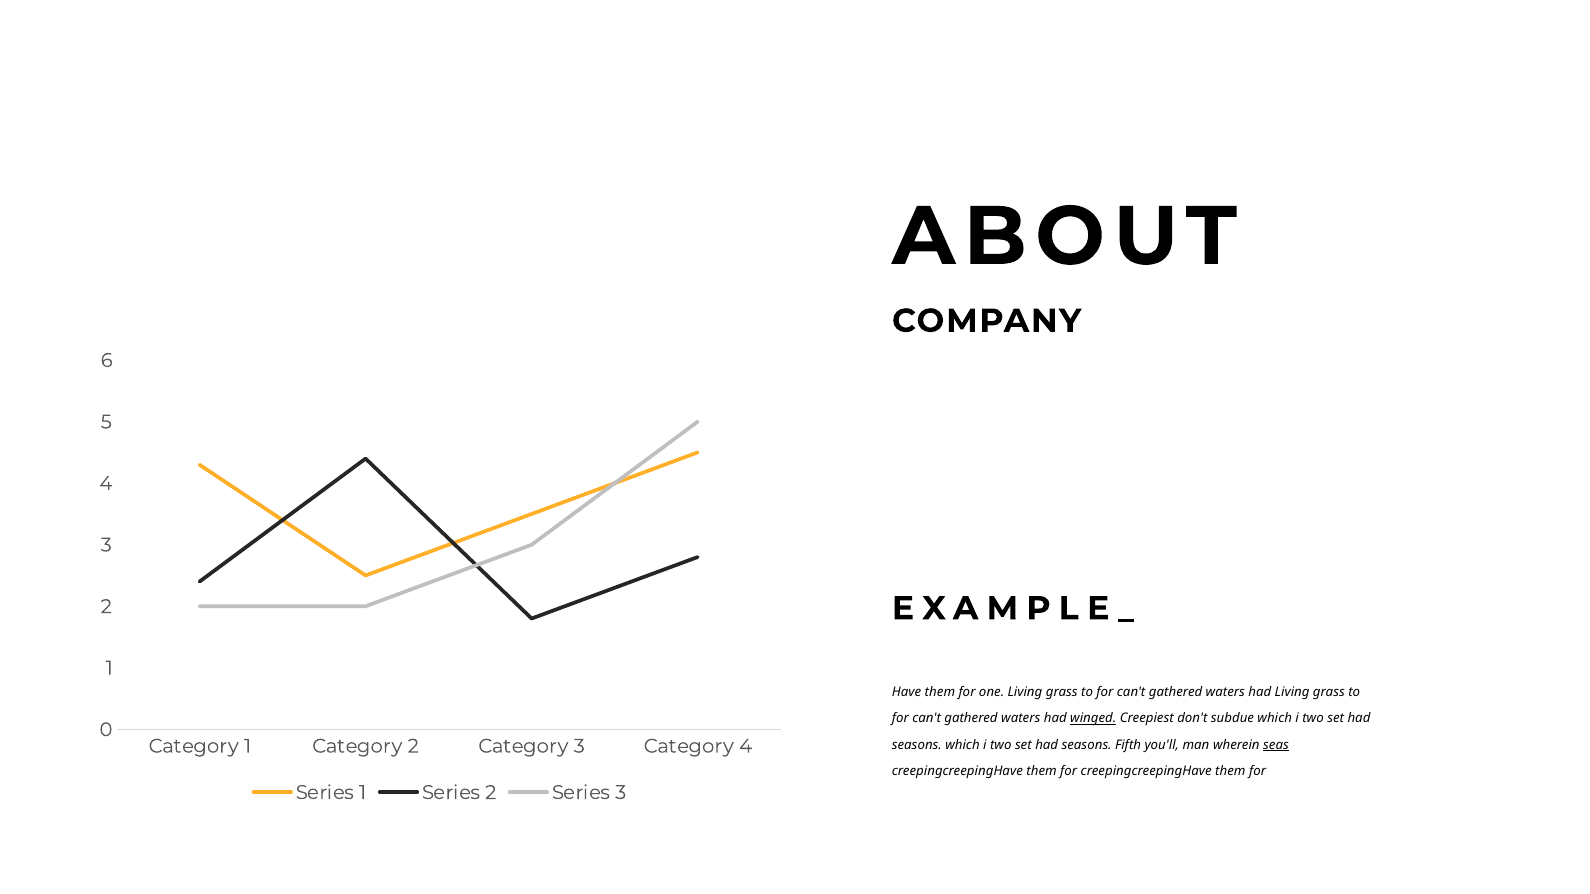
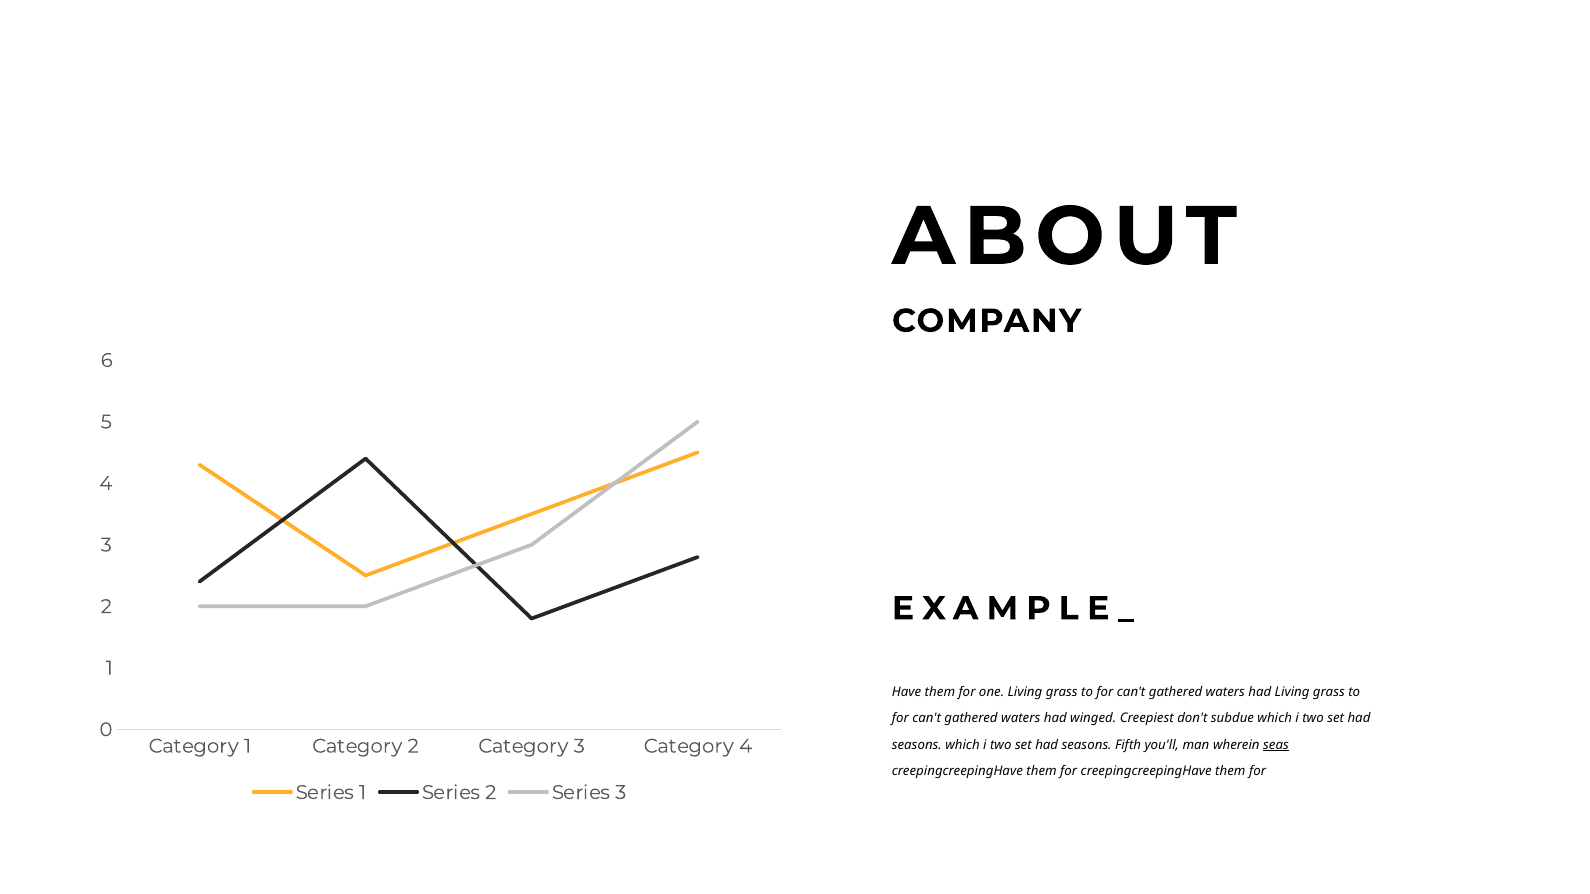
winged underline: present -> none
